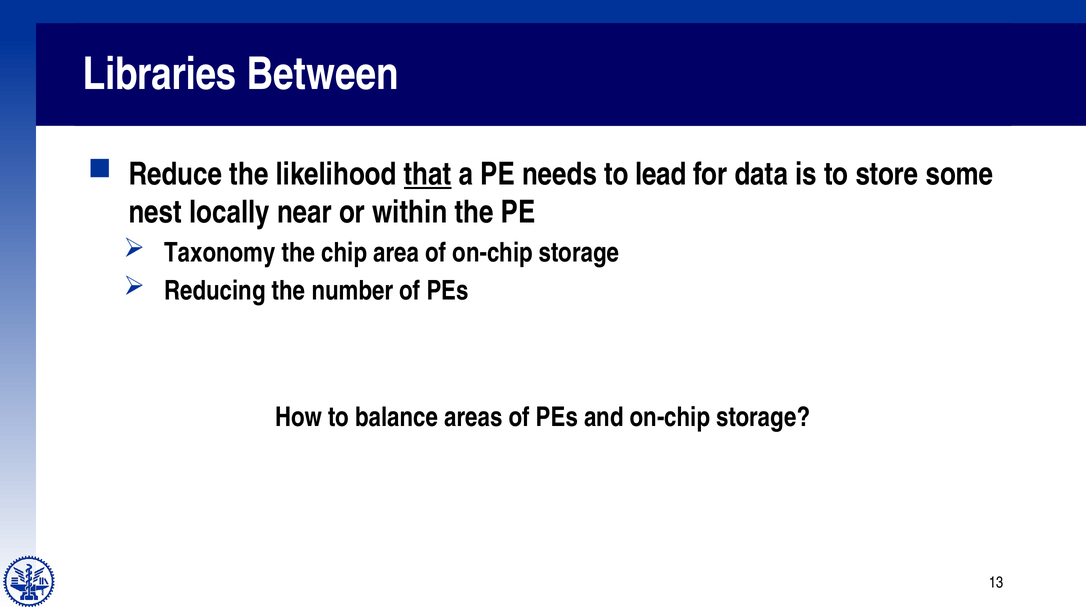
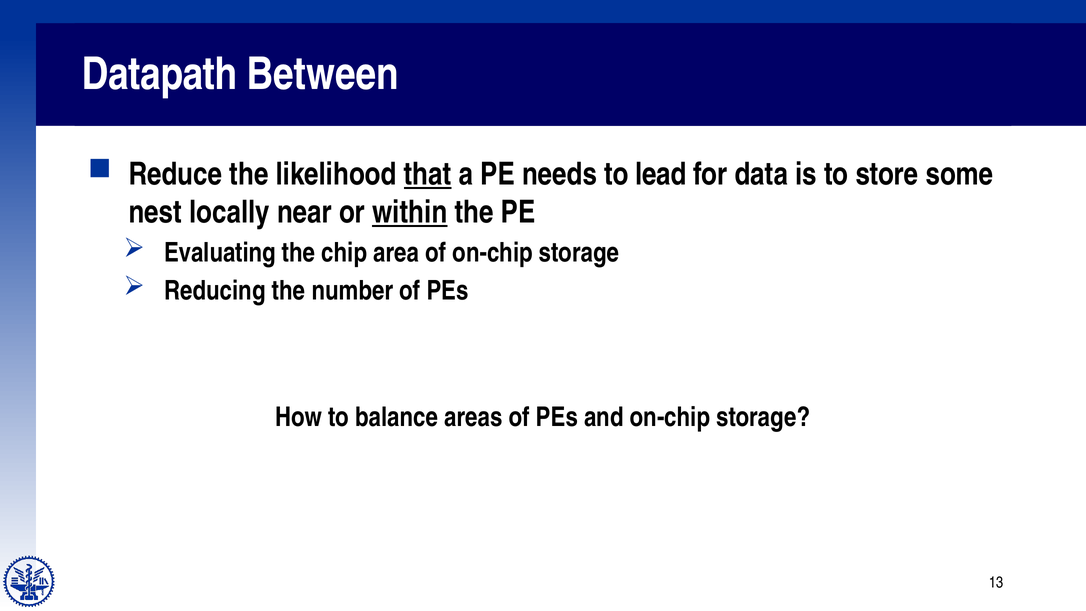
Libraries: Libraries -> Datapath
within underline: none -> present
Taxonomy: Taxonomy -> Evaluating
